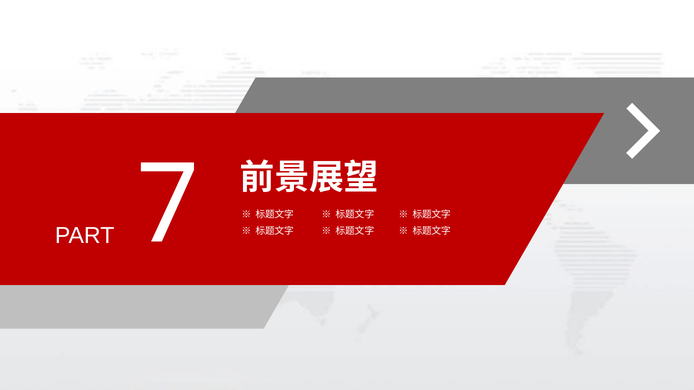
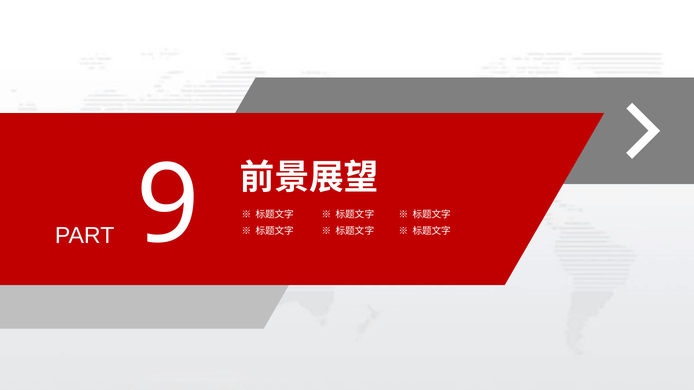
7: 7 -> 9
